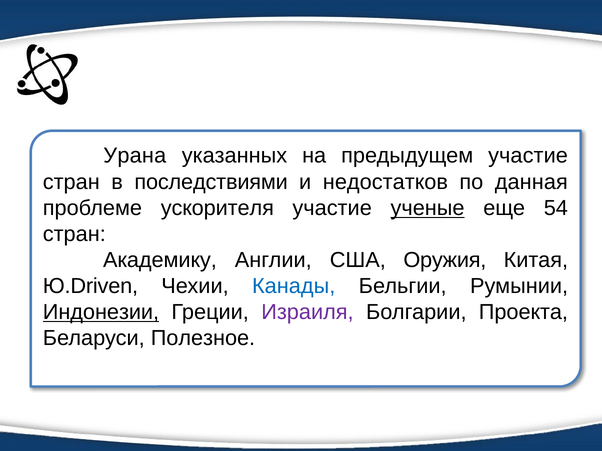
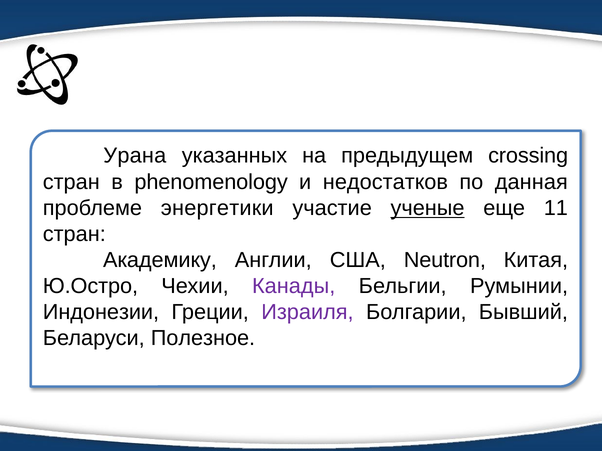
предыдущем участие: участие -> crossing
последствиями: последствиями -> phenomenology
ускорителя: ускорителя -> энергетики
54: 54 -> 11
Оружия: Оружия -> Neutron
Ю.Driven: Ю.Driven -> Ю.Остро
Канады colour: blue -> purple
Индонезии underline: present -> none
Проекта: Проекта -> Бывший
